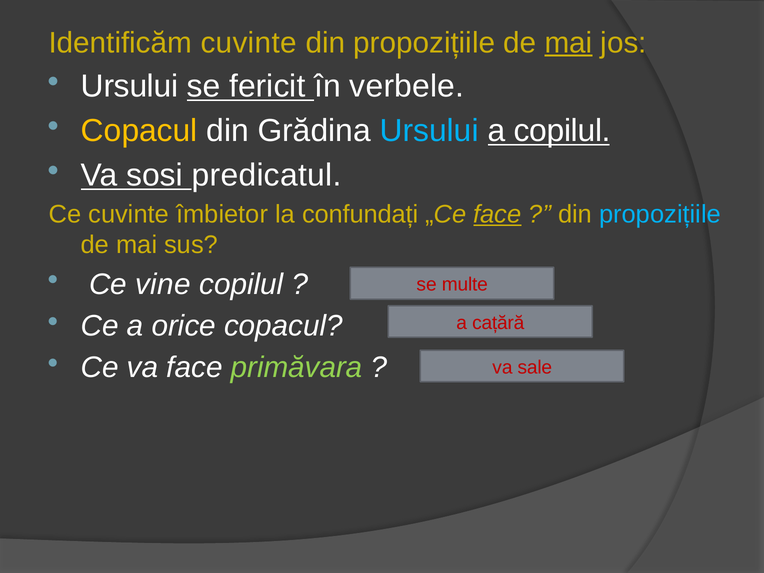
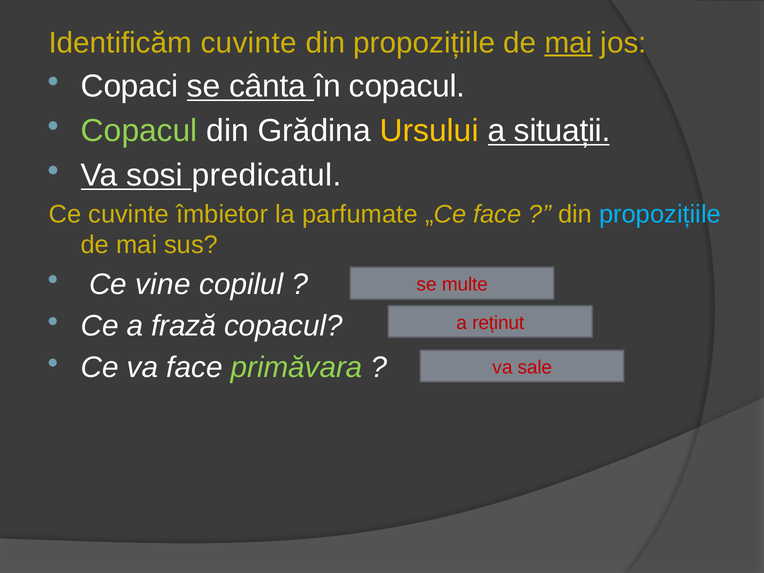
Ursului at (130, 86): Ursului -> Copaci
fericit: fericit -> cânta
în verbele: verbele -> copacul
Copacul at (139, 131) colour: yellow -> light green
Ursului at (429, 131) colour: light blue -> yellow
a copilul: copilul -> situații
confundați: confundați -> parfumate
face at (497, 214) underline: present -> none
orice: orice -> frază
cațără: cațără -> reținut
